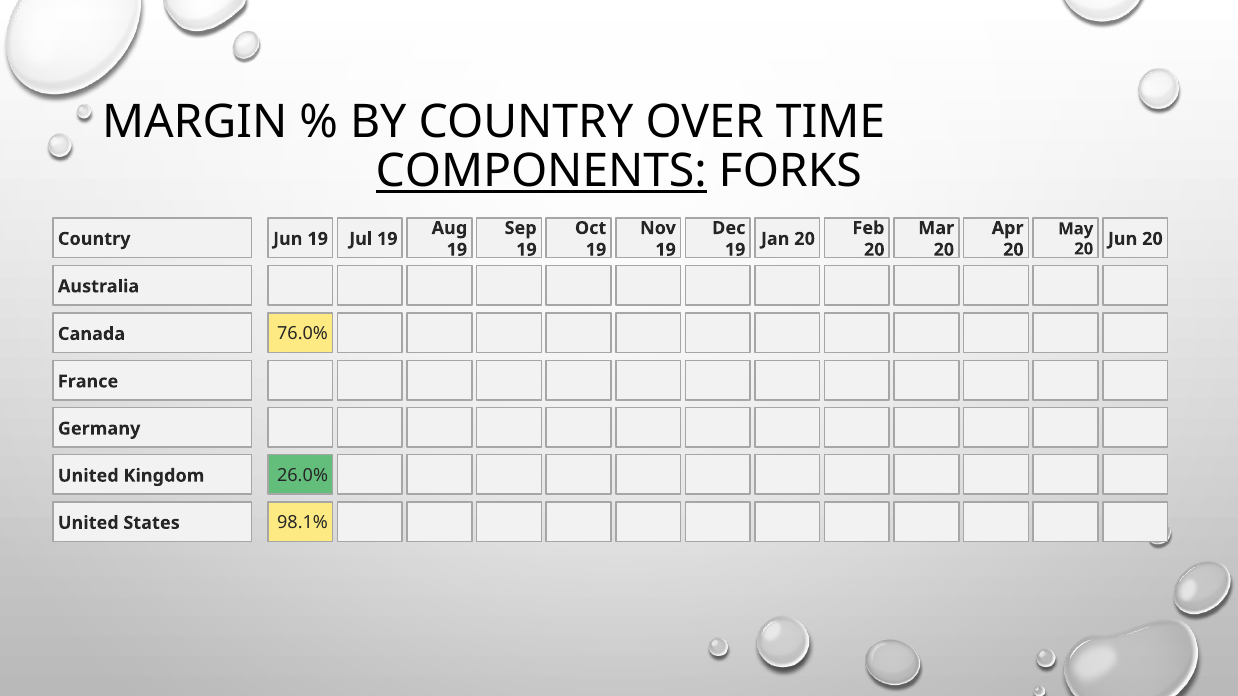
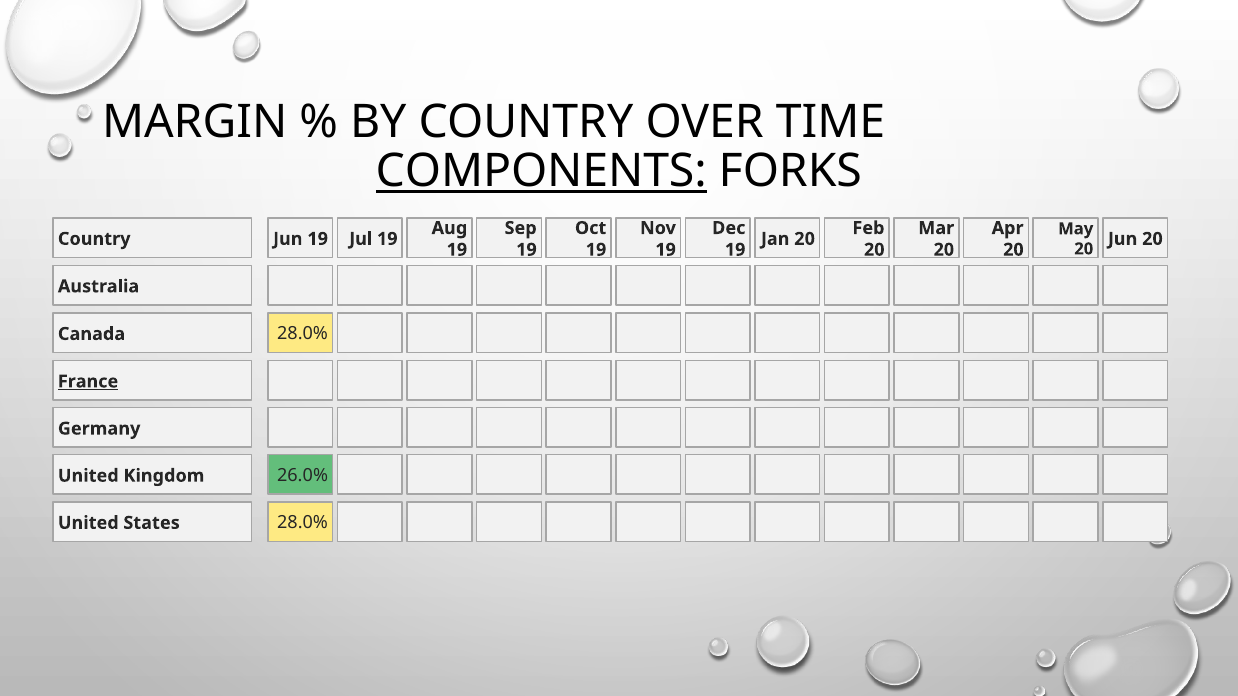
76.0% at (303, 334): 76.0% -> 28.0%
France underline: none -> present
98.1% at (303, 523): 98.1% -> 28.0%
